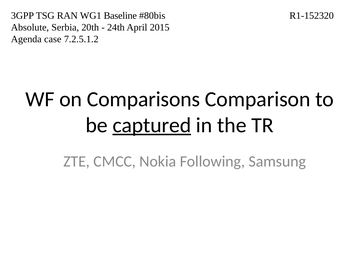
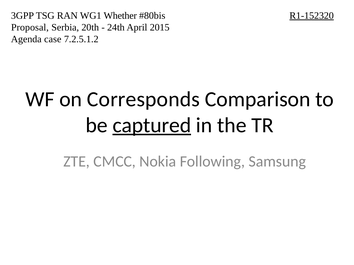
Baseline: Baseline -> Whether
R1-152320 underline: none -> present
Absolute: Absolute -> Proposal
Comparisons: Comparisons -> Corresponds
